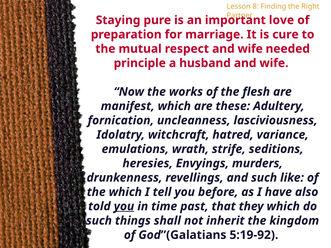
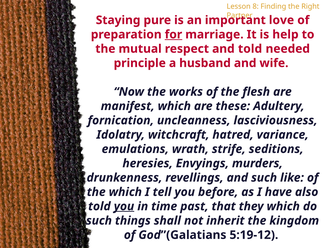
for underline: none -> present
cure: cure -> help
respect and wife: wife -> told
5:19-92: 5:19-92 -> 5:19-12
